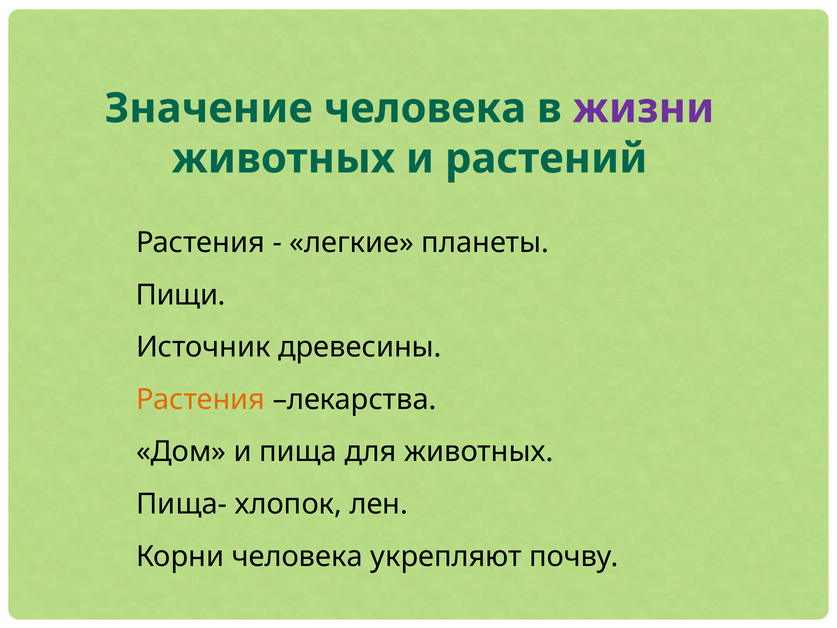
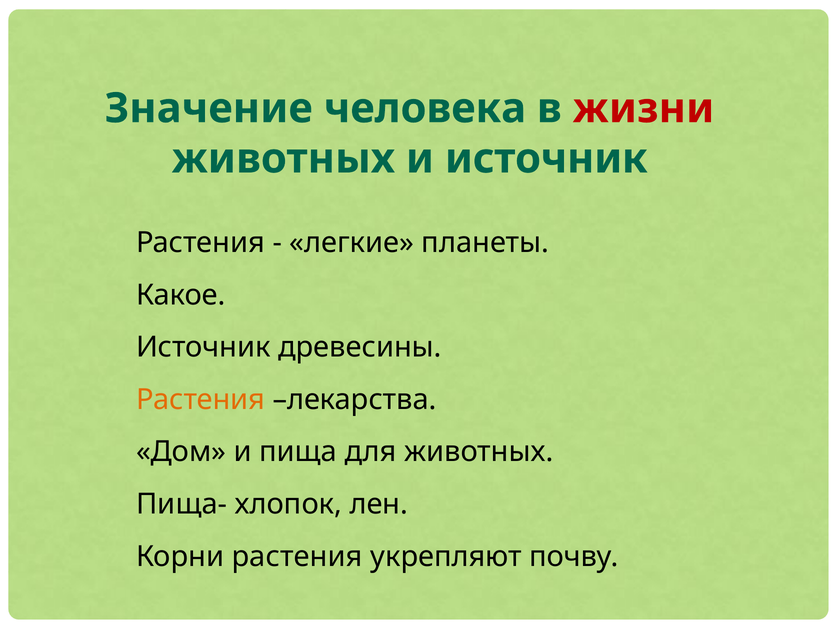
жизни colour: purple -> red
и растений: растений -> источник
Пищи: Пищи -> Какое
Корни человека: человека -> растения
